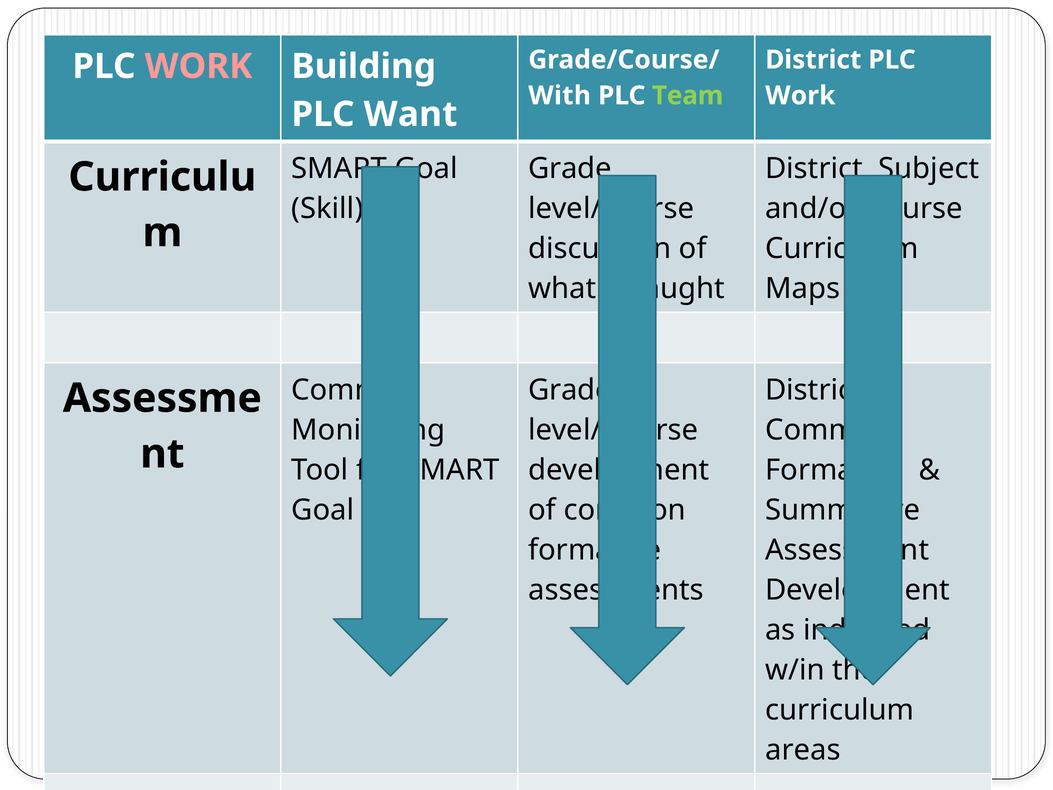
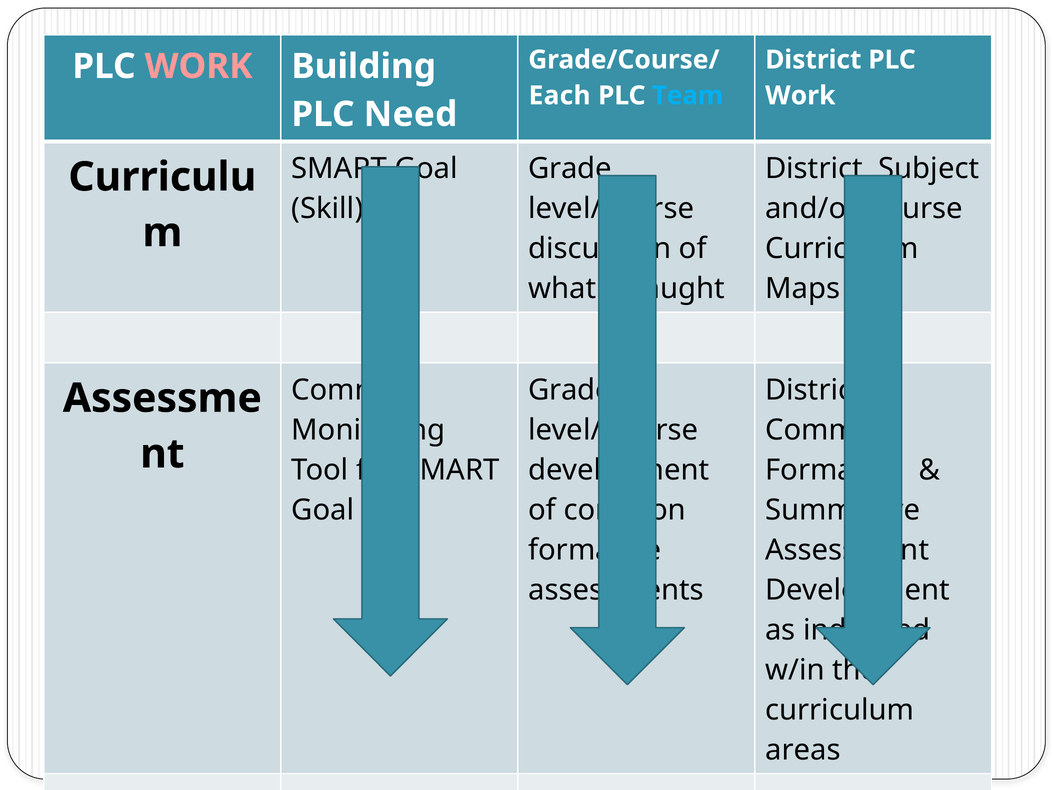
With: With -> Each
Team colour: light green -> light blue
Want: Want -> Need
